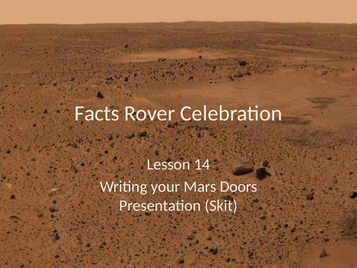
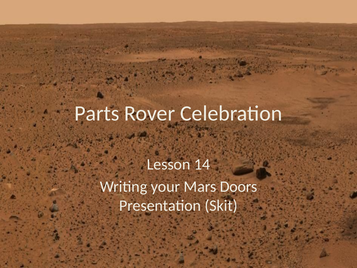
Facts: Facts -> Parts
